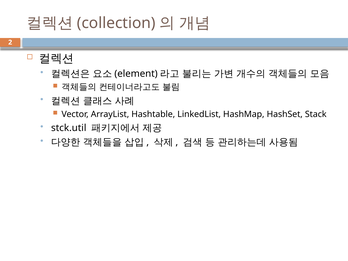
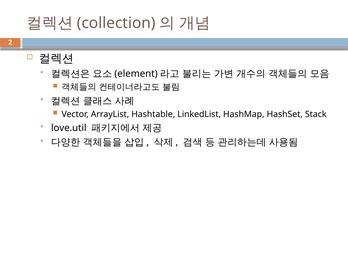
stck.util: stck.util -> love.util
